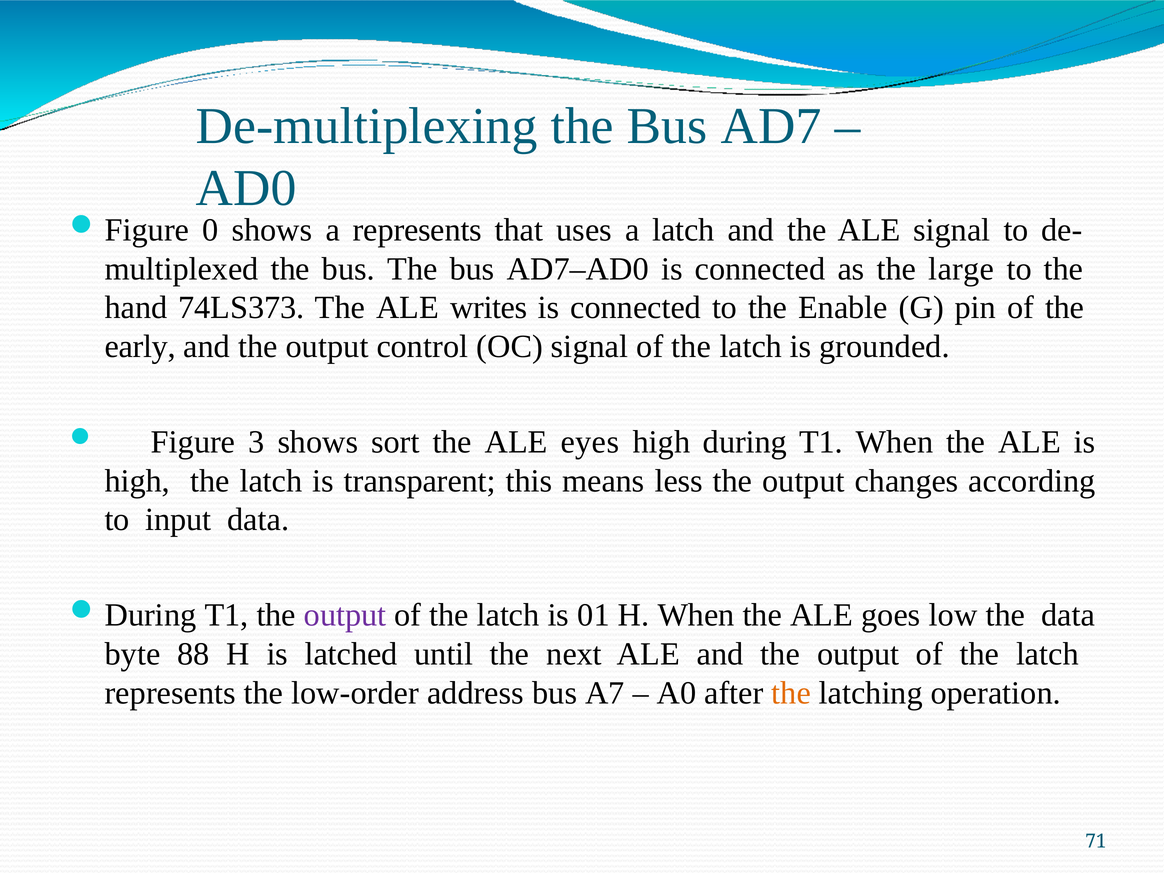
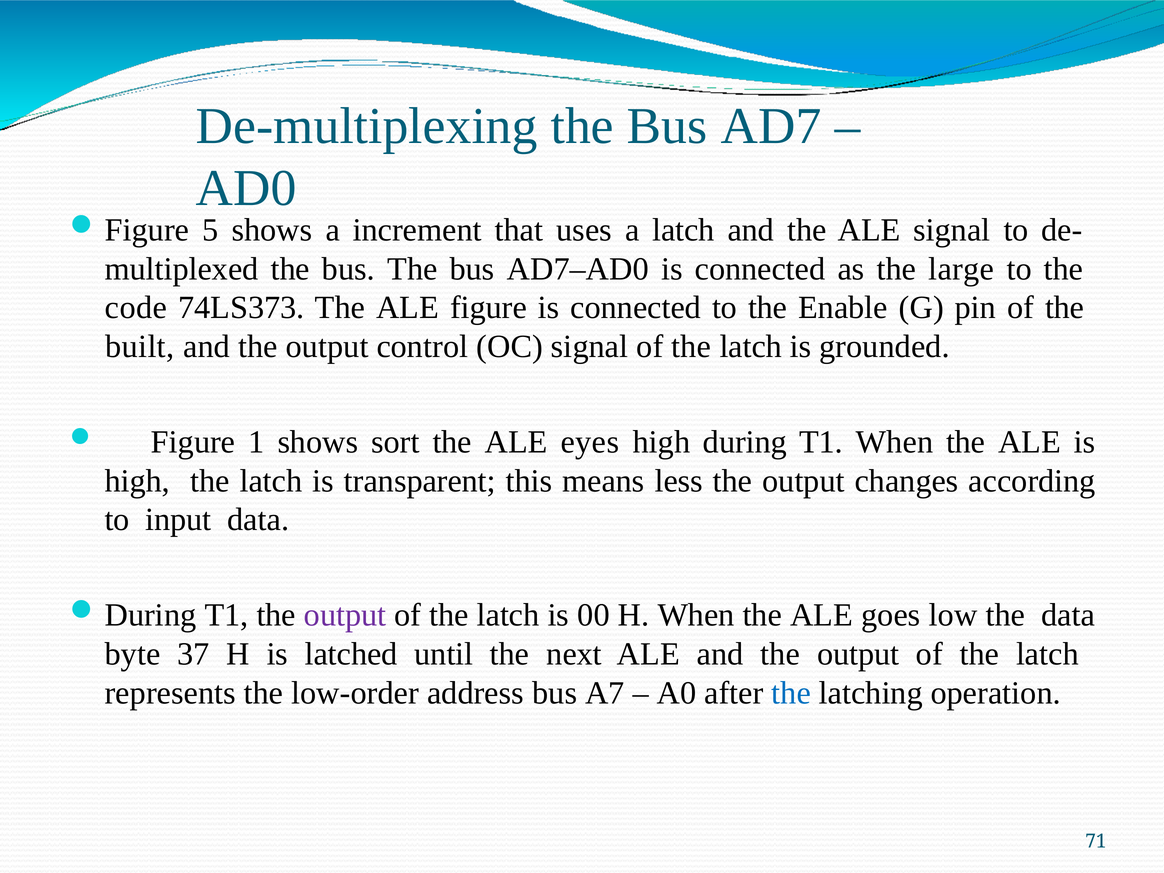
0: 0 -> 5
a represents: represents -> increment
hand: hand -> code
ALE writes: writes -> figure
early: early -> built
3: 3 -> 1
01: 01 -> 00
88: 88 -> 37
the at (791, 693) colour: orange -> blue
